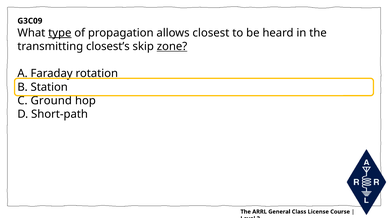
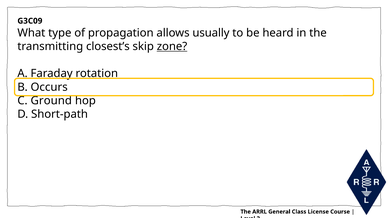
type underline: present -> none
closest: closest -> usually
Station: Station -> Occurs
